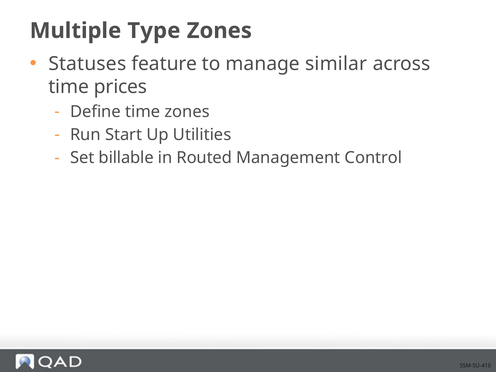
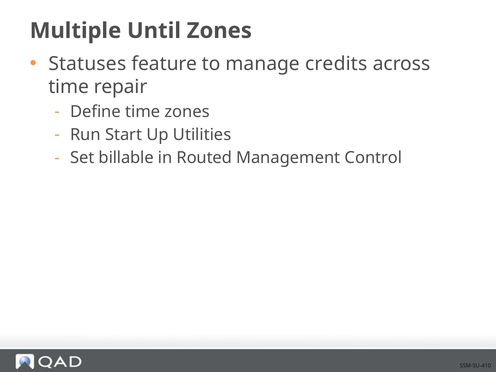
Type: Type -> Until
similar: similar -> credits
prices: prices -> repair
